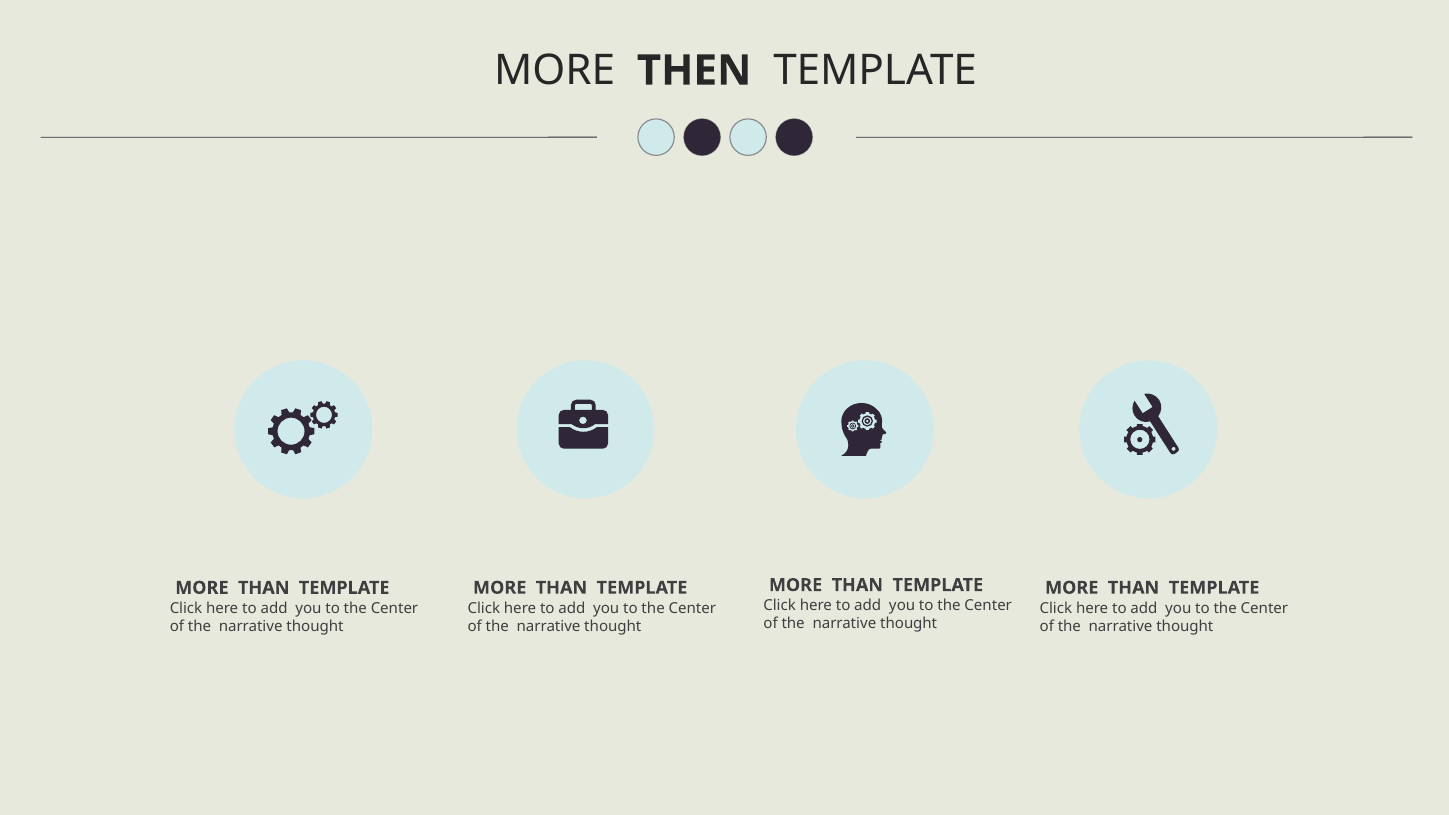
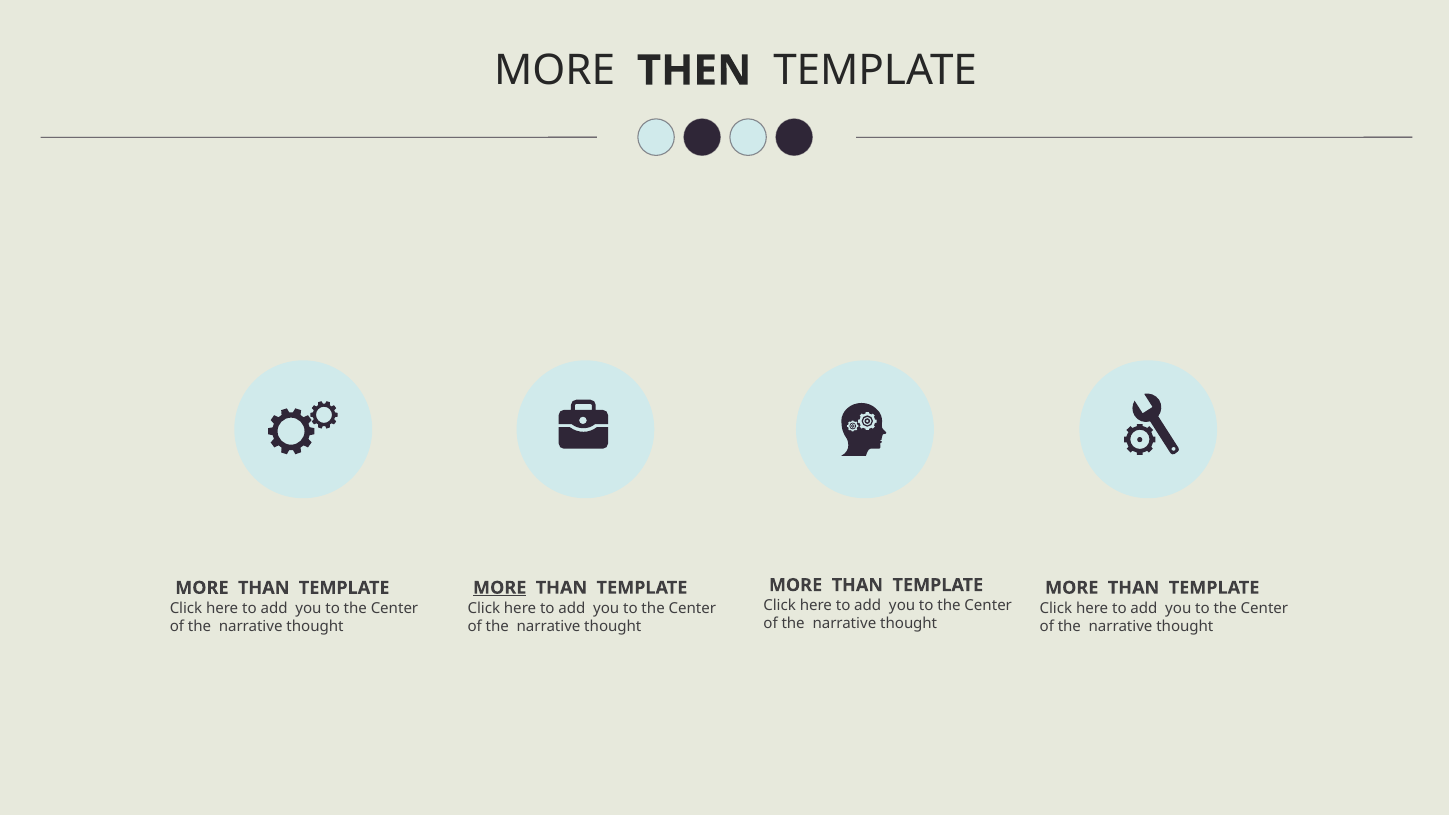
MORE at (500, 588) underline: none -> present
